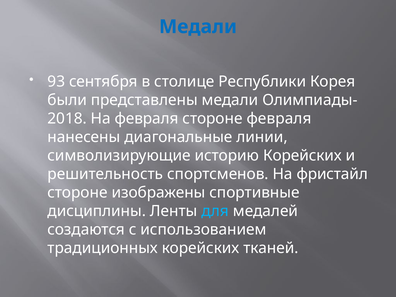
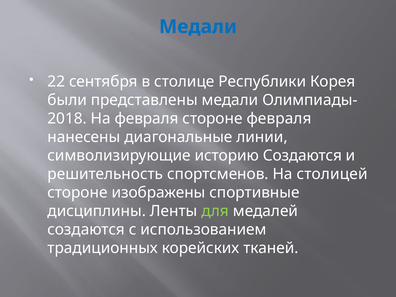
93: 93 -> 22
историю Корейских: Корейских -> Создаются
фристайл: фристайл -> столицей
для colour: light blue -> light green
